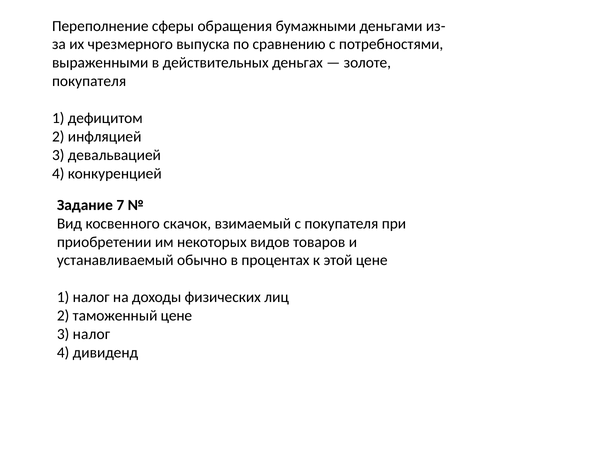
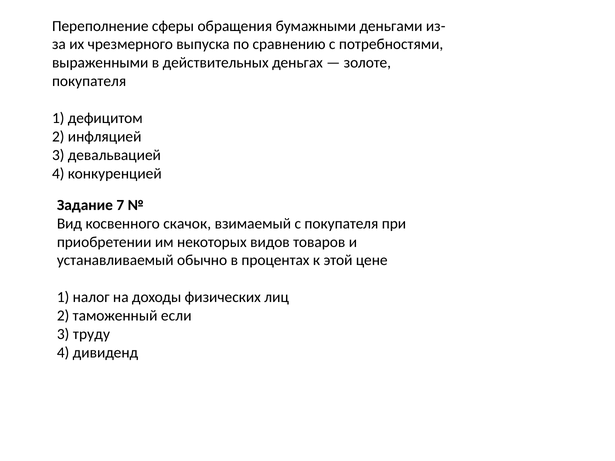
таможенный цене: цене -> если
3 налог: налог -> труду
